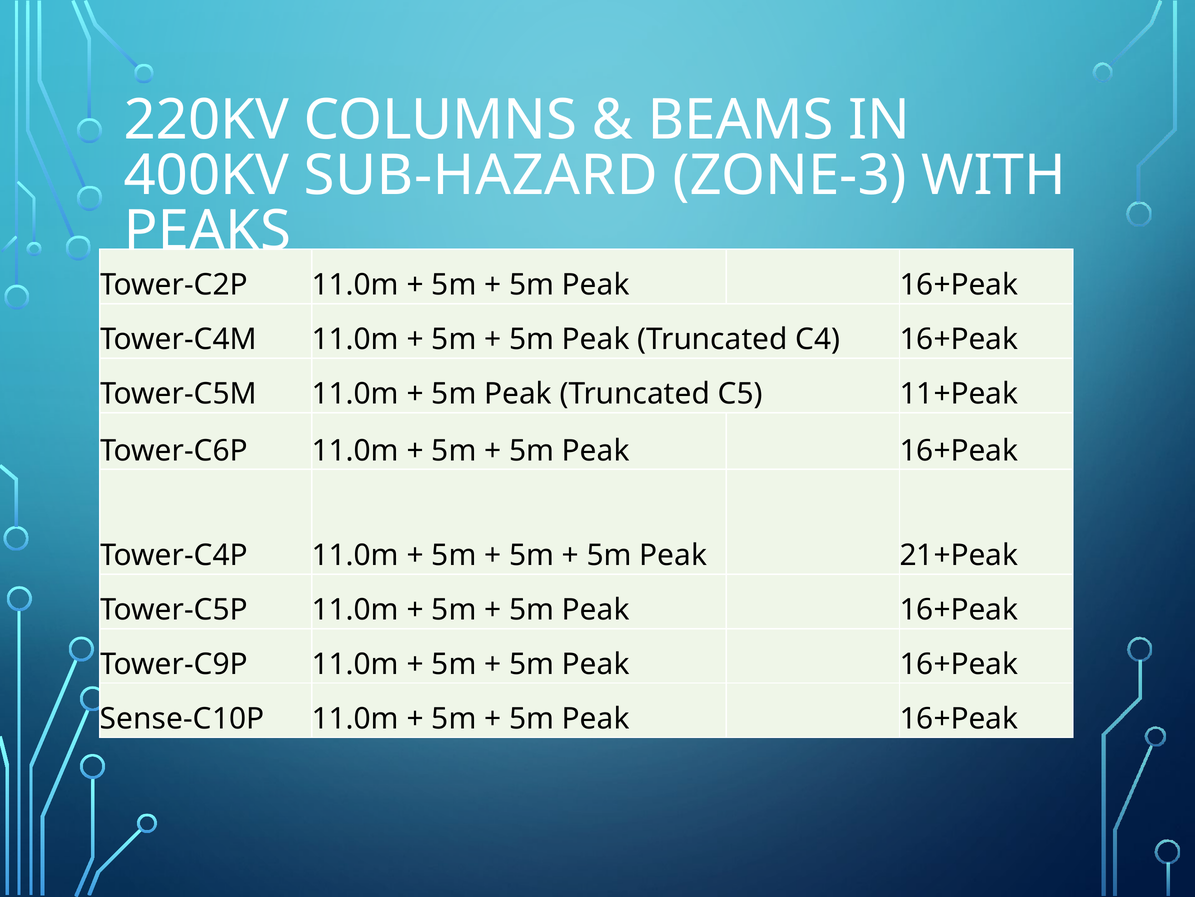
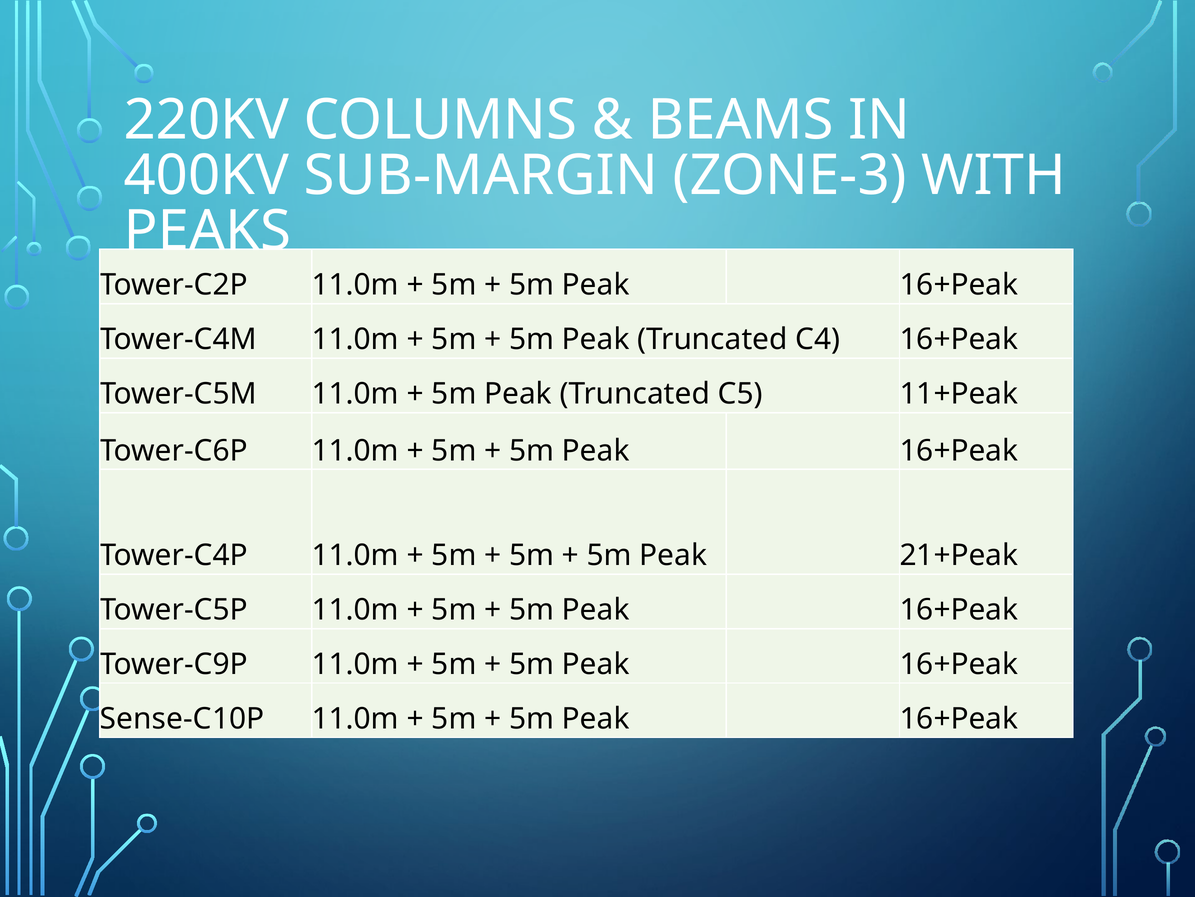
SUB-HAZARD: SUB-HAZARD -> SUB-MARGIN
